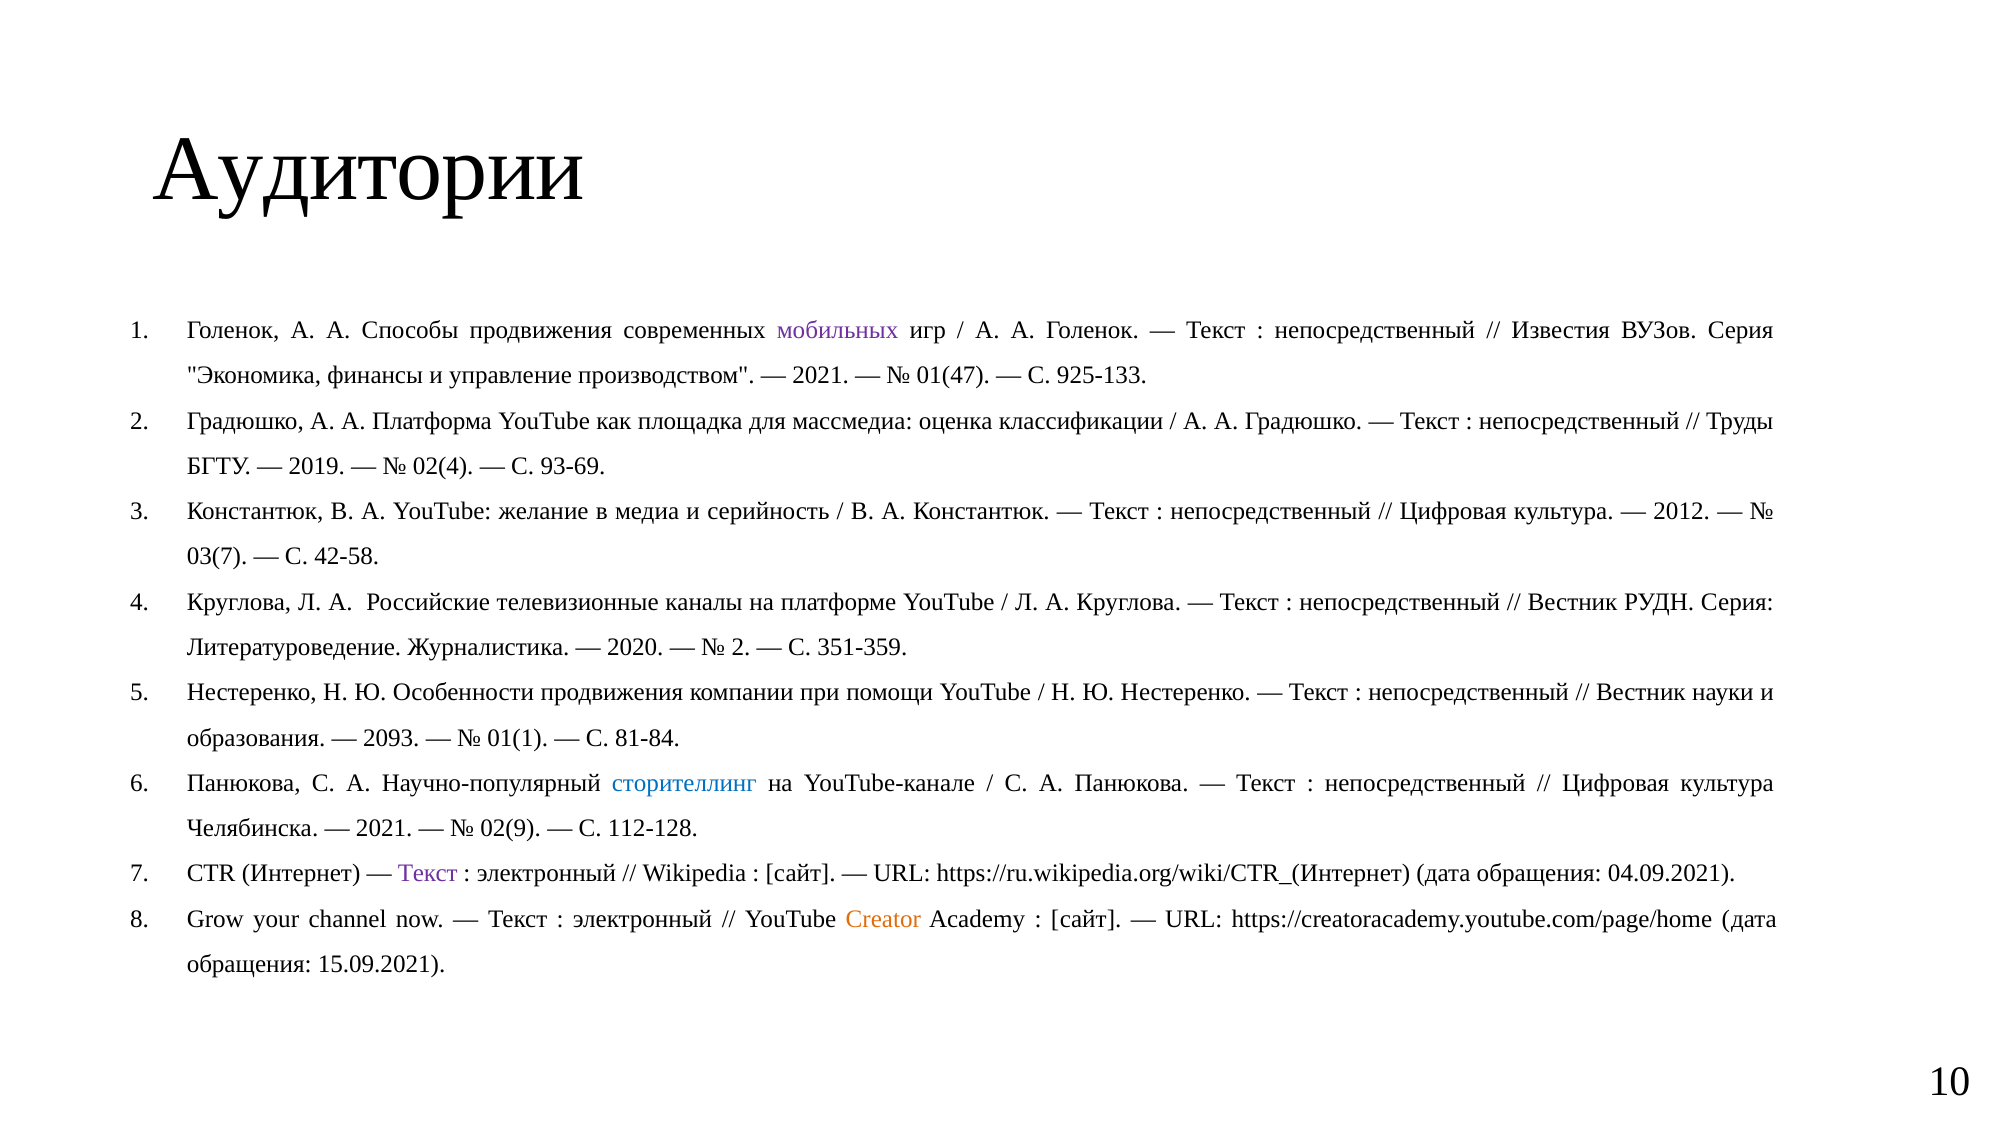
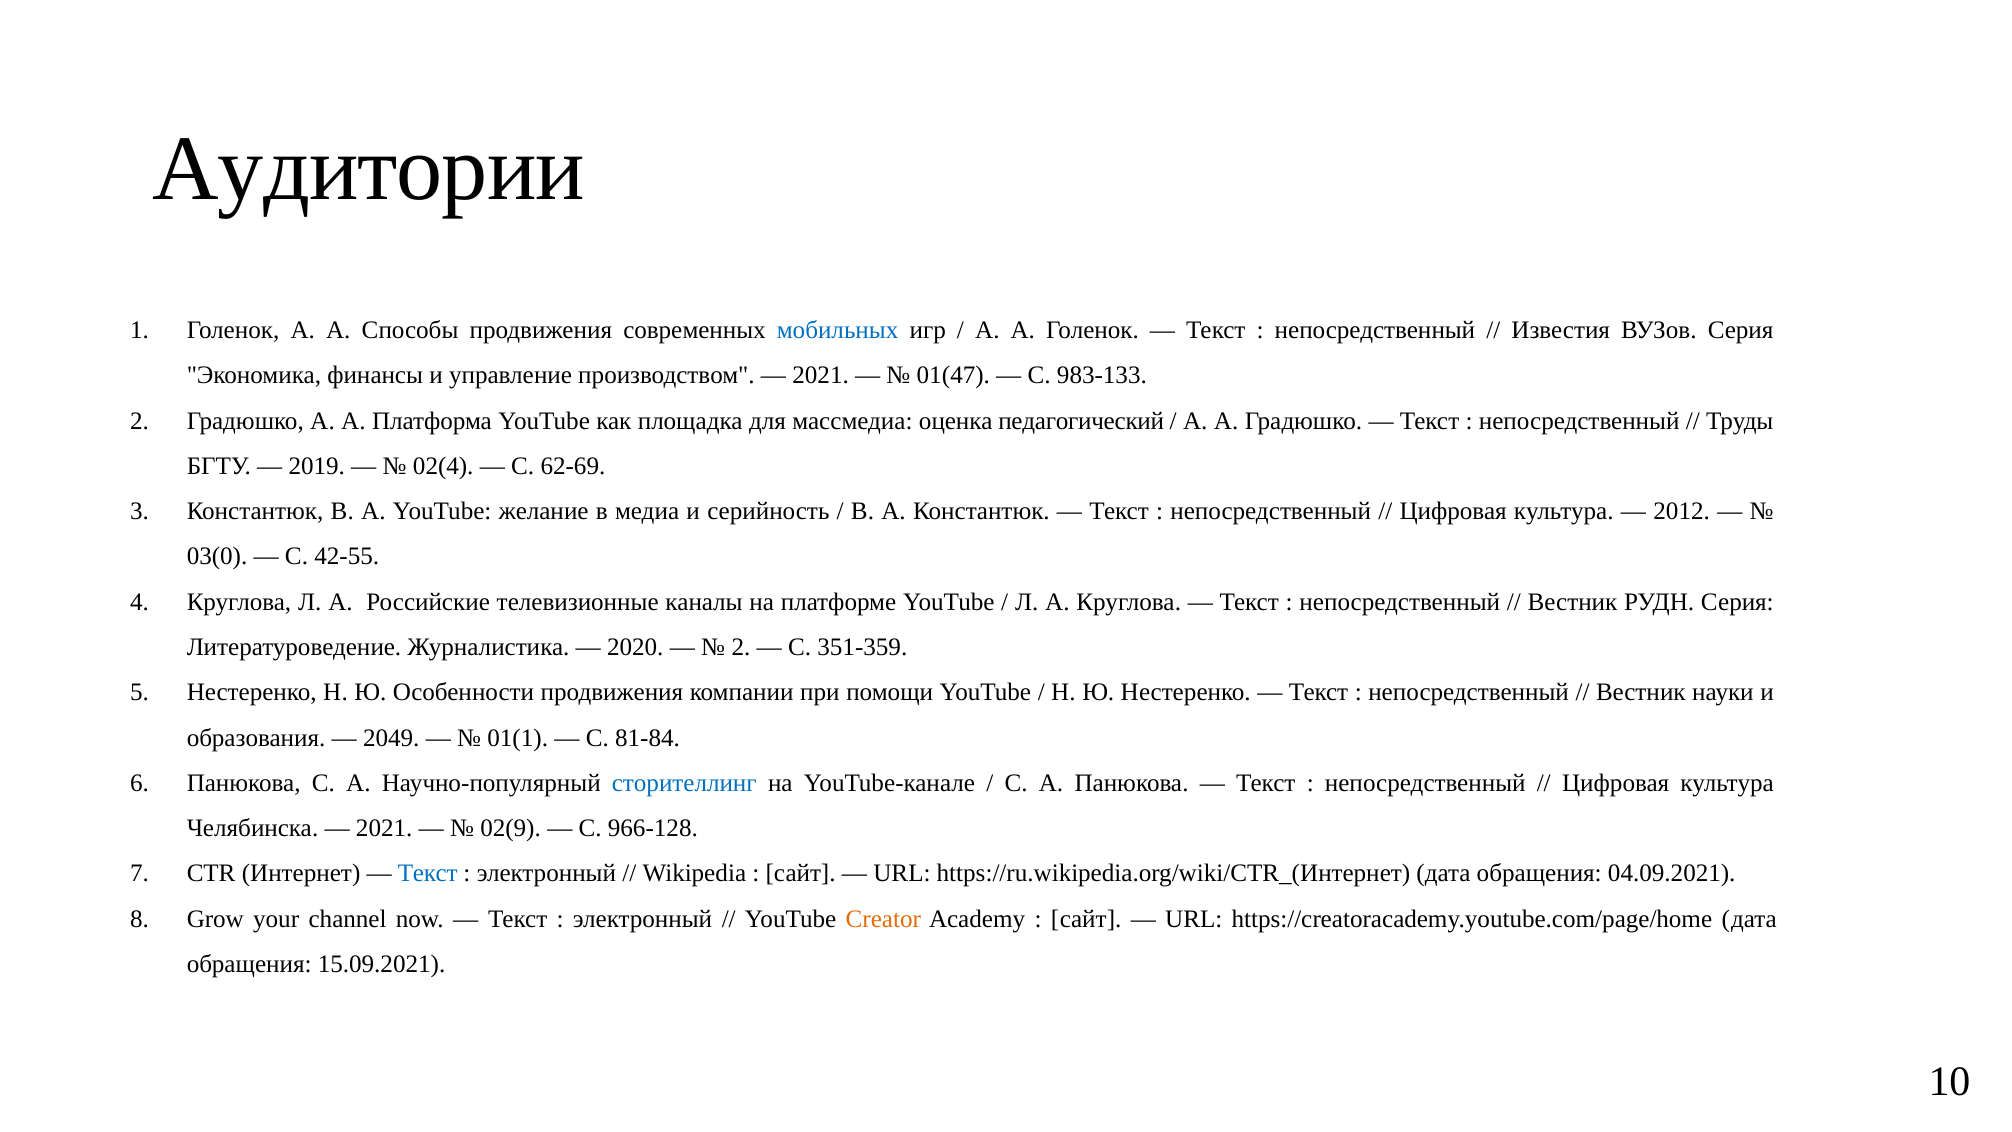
мобильных colour: purple -> blue
925-133: 925-133 -> 983-133
классификации: классификации -> педагогический
93-69: 93-69 -> 62-69
03(7: 03(7 -> 03(0
42-58: 42-58 -> 42-55
2093: 2093 -> 2049
112-128: 112-128 -> 966-128
Текст at (428, 873) colour: purple -> blue
